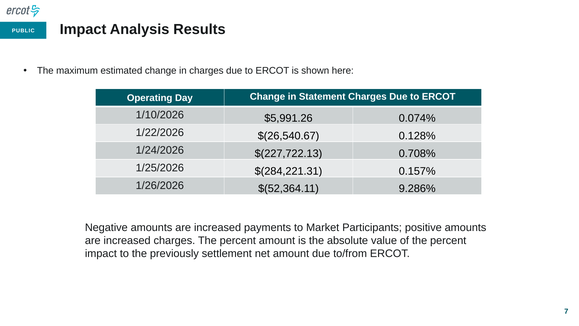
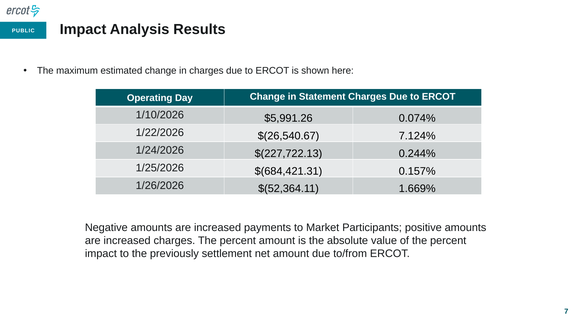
0.128%: 0.128% -> 7.124%
0.708%: 0.708% -> 0.244%
$(284,221.31: $(284,221.31 -> $(684,421.31
9.286%: 9.286% -> 1.669%
